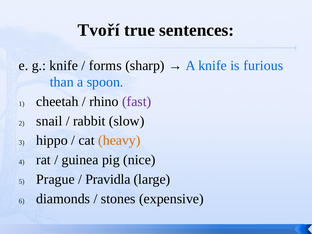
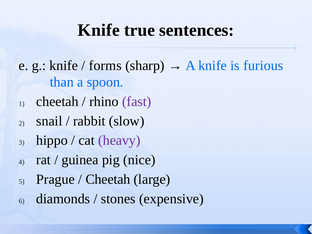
Tvoří at (99, 30): Tvoří -> Knife
heavy colour: orange -> purple
Pravidla at (108, 179): Pravidla -> Cheetah
